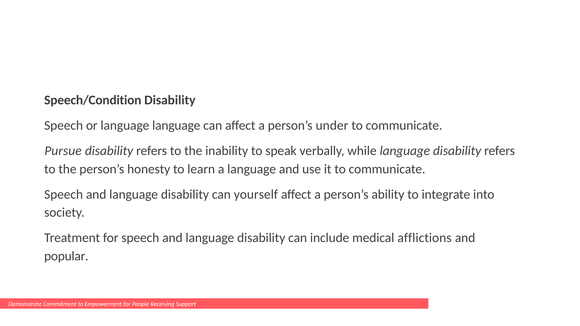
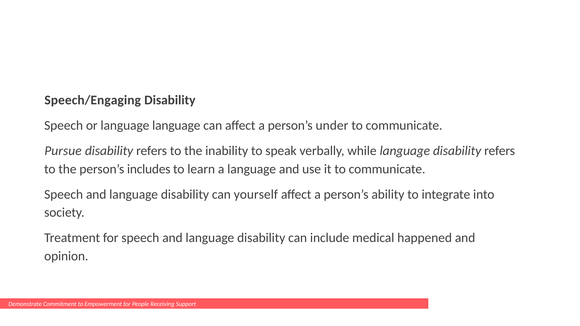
Speech/Condition: Speech/Condition -> Speech/Engaging
honesty: honesty -> includes
afflictions: afflictions -> happened
popular: popular -> opinion
